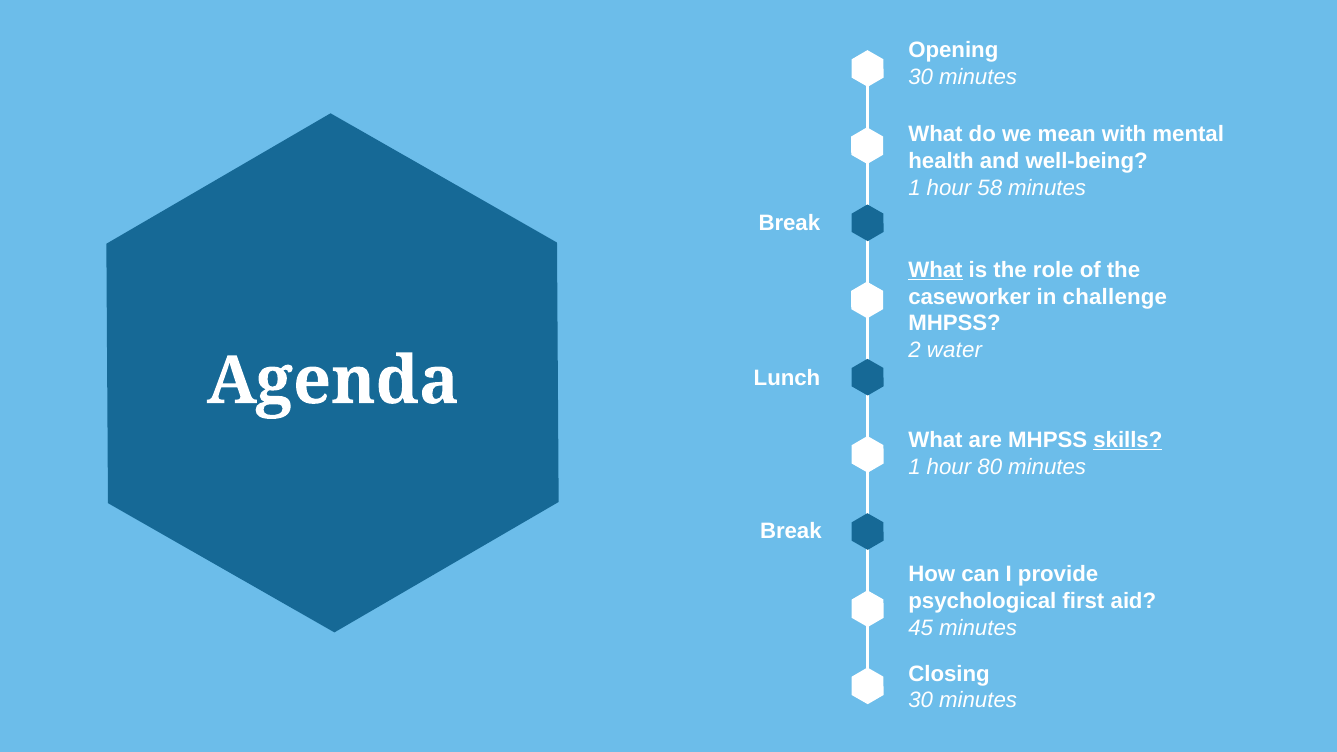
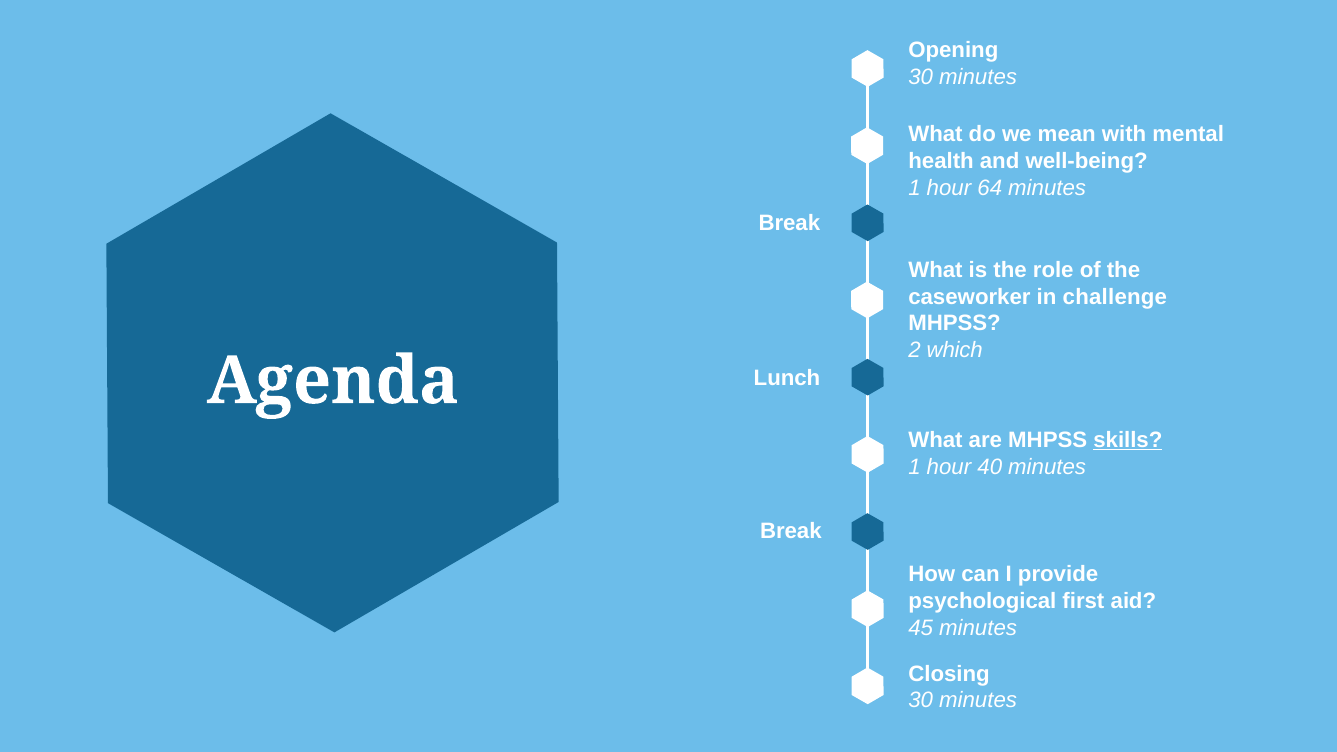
58: 58 -> 64
What at (935, 270) underline: present -> none
water: water -> which
80: 80 -> 40
